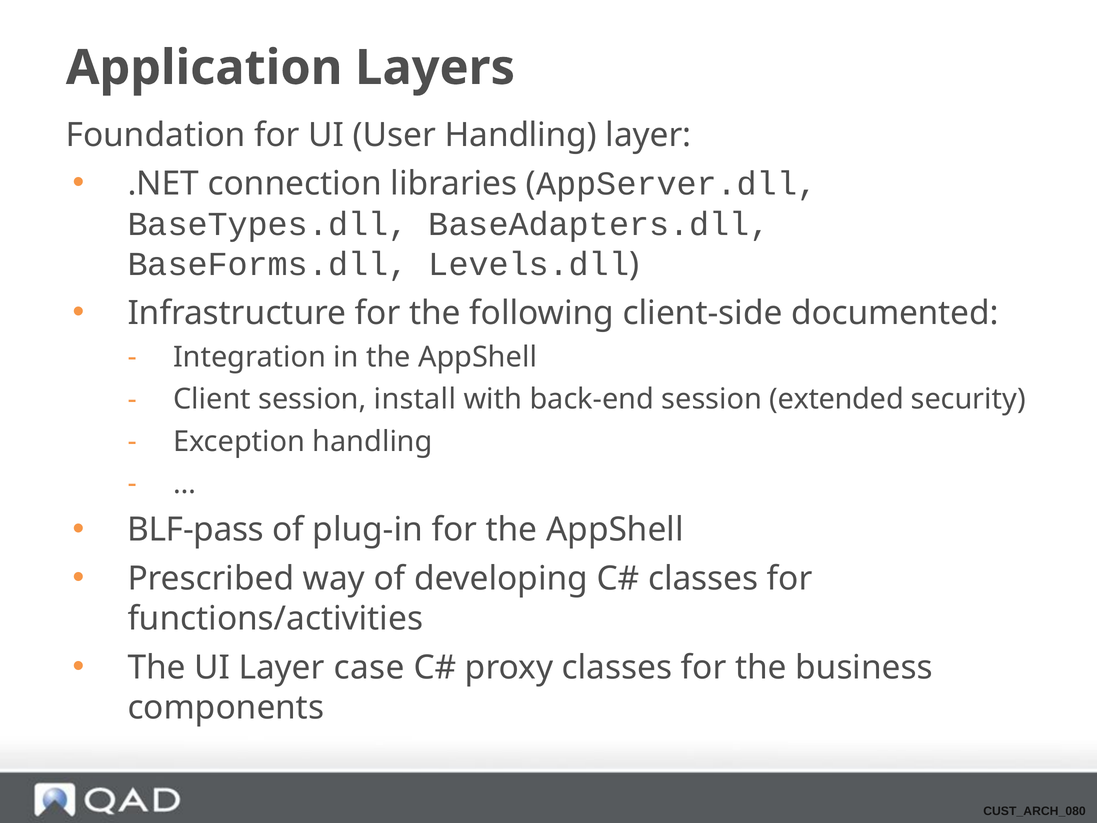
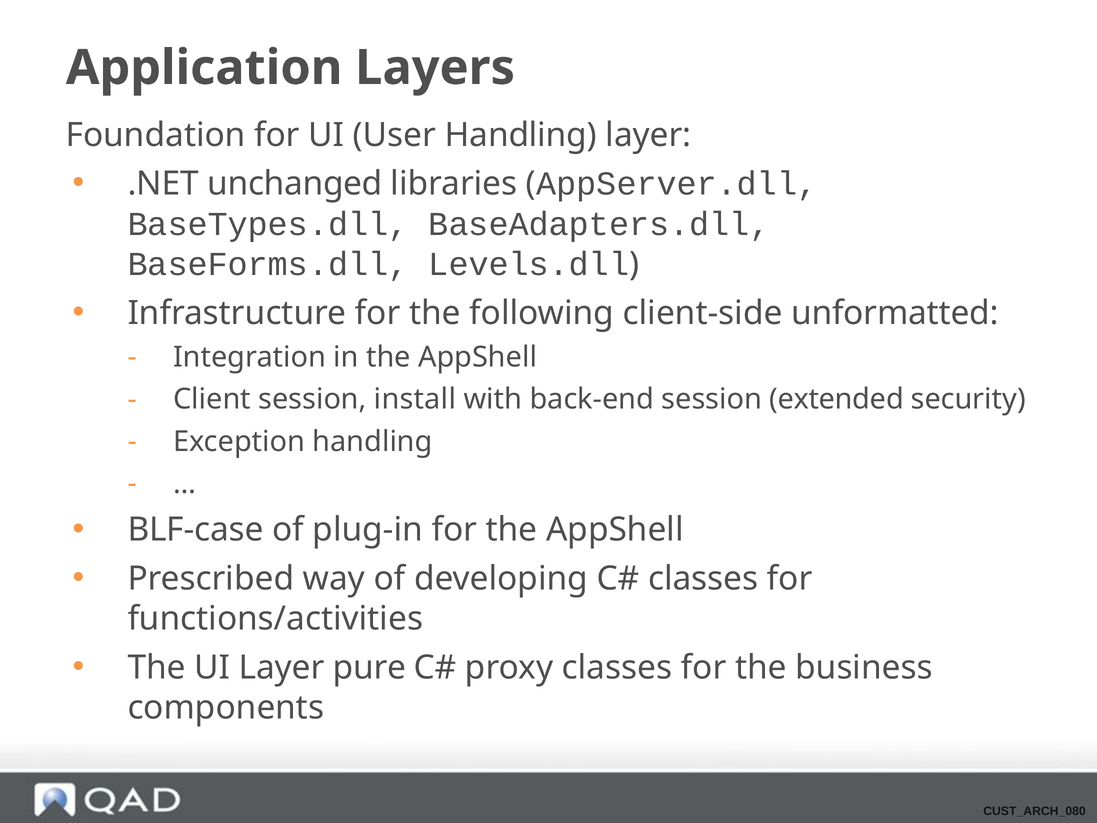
connection: connection -> unchanged
documented: documented -> unformatted
BLF-pass: BLF-pass -> BLF-case
case: case -> pure
